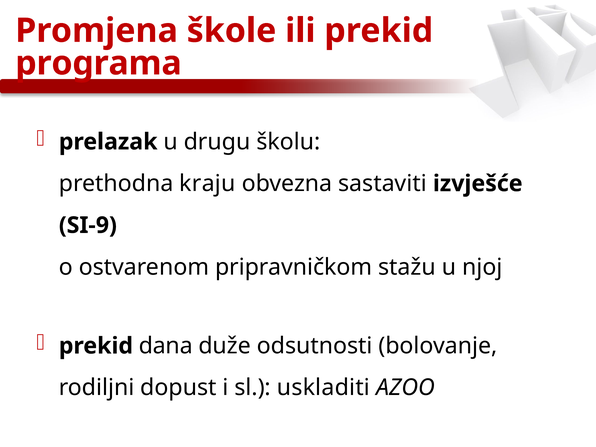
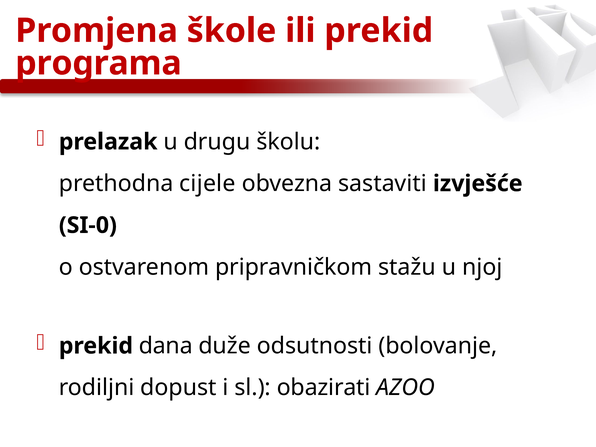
kraju: kraju -> cijele
SI-9: SI-9 -> SI-0
uskladiti: uskladiti -> obazirati
